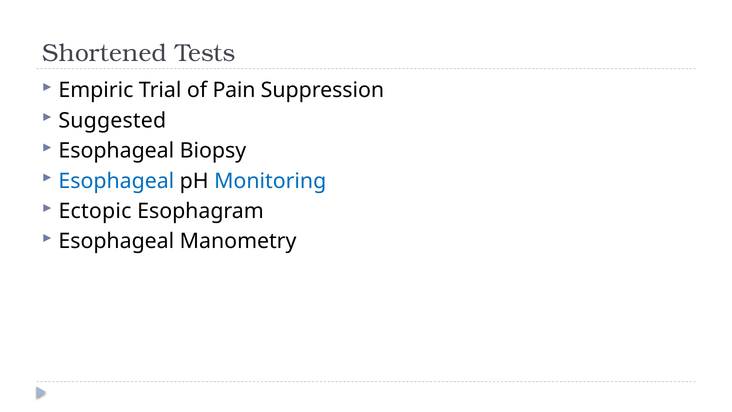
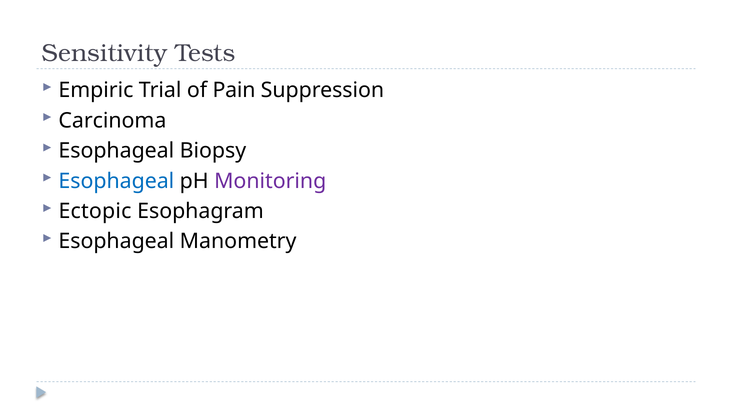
Shortened: Shortened -> Sensitivity
Suggested: Suggested -> Carcinoma
Monitoring colour: blue -> purple
